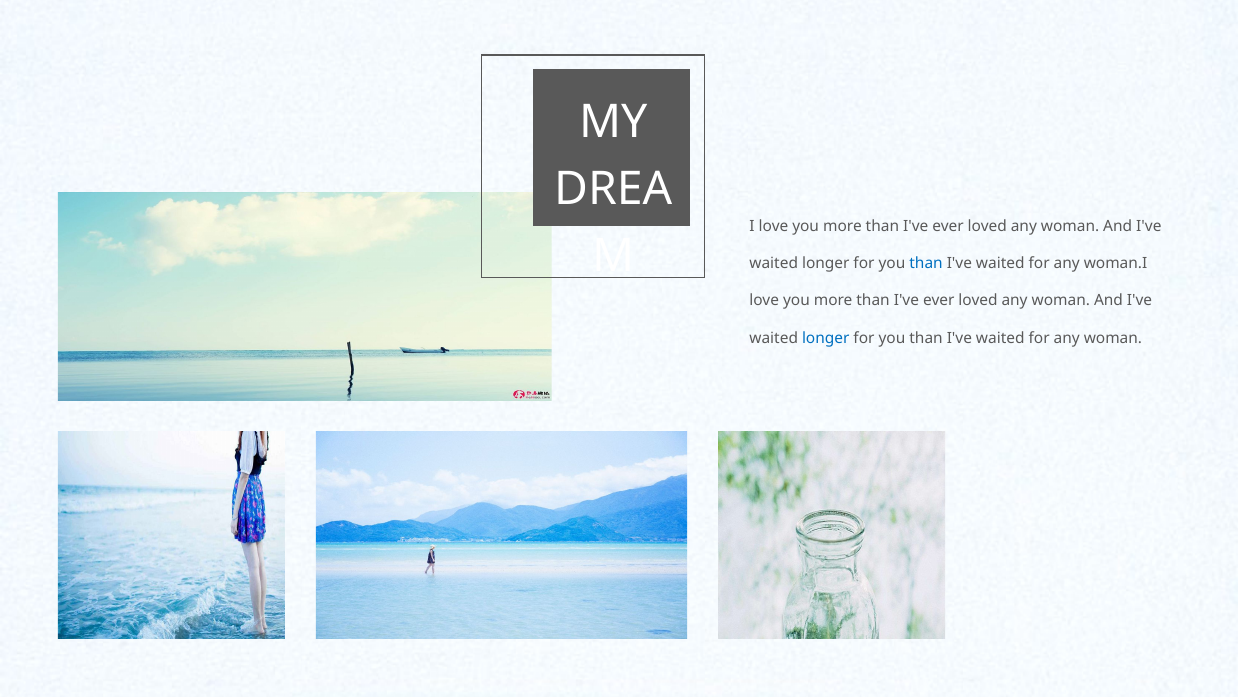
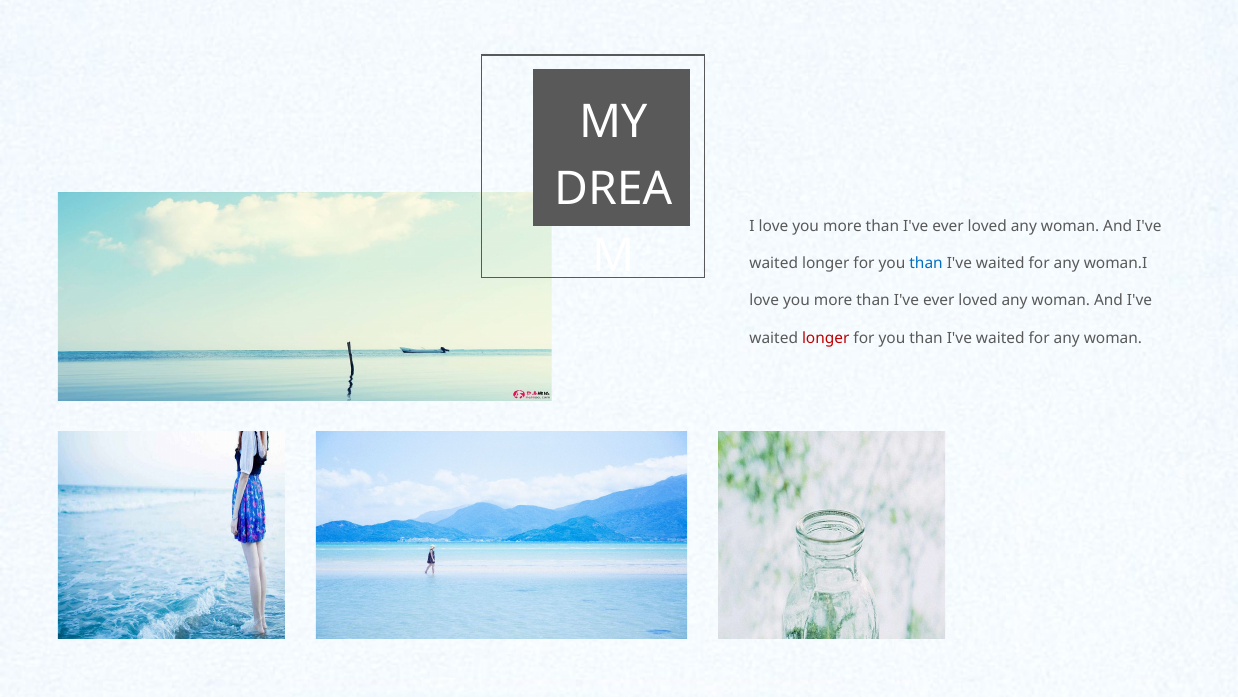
longer at (826, 338) colour: blue -> red
